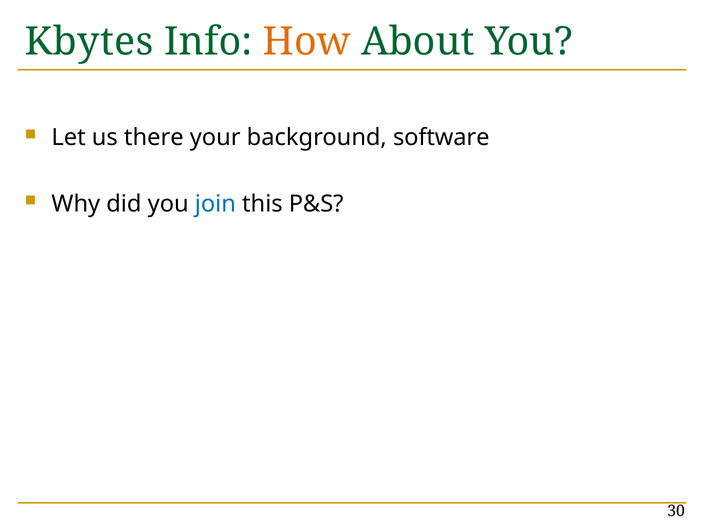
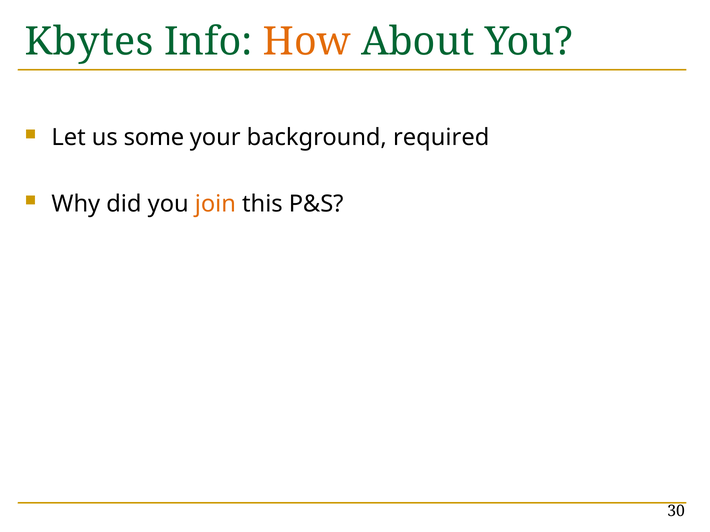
there: there -> some
software: software -> required
join colour: blue -> orange
